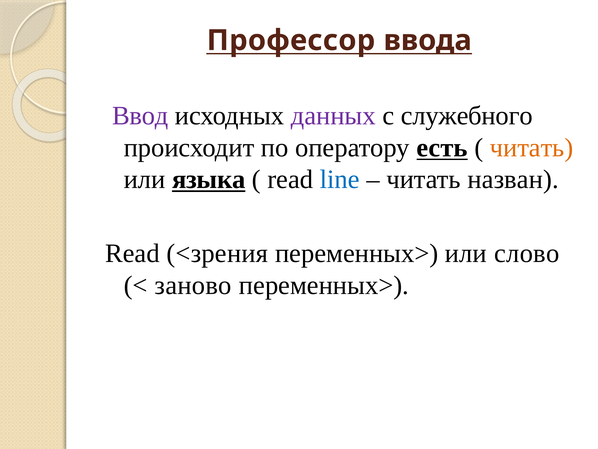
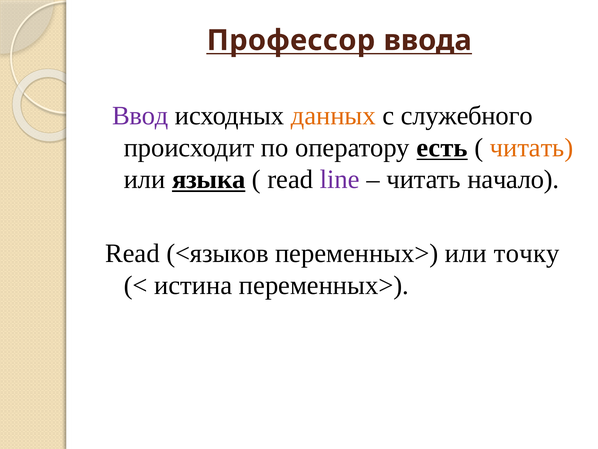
данных colour: purple -> orange
line colour: blue -> purple
назван: назван -> начало
<зрения: <зрения -> <языков
слово: слово -> точку
заново: заново -> истина
